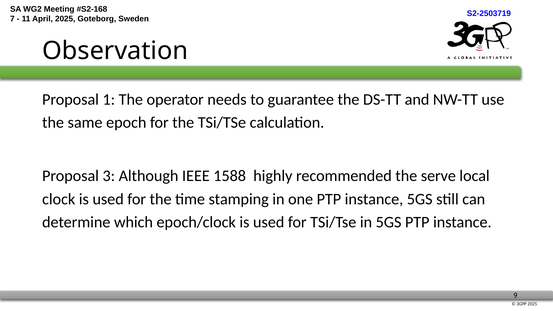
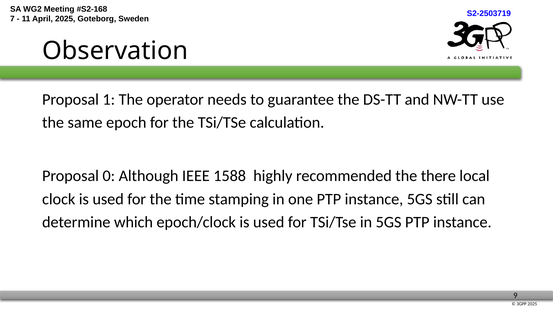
3: 3 -> 0
serve: serve -> there
